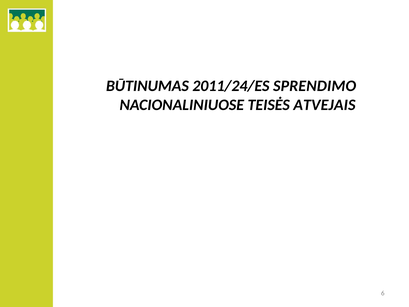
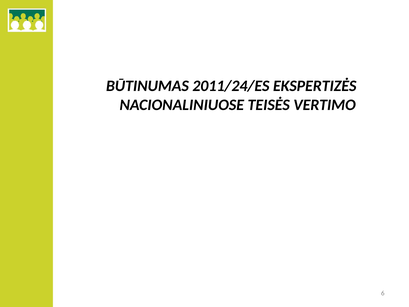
SPRENDIMO: SPRENDIMO -> EKSPERTIZĖS
ATVEJAIS: ATVEJAIS -> VERTIMO
